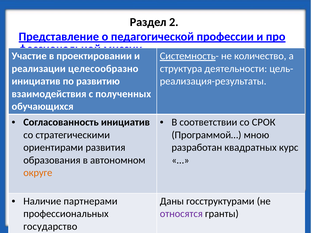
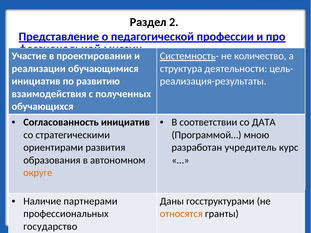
целесообразно: целесообразно -> обучающимися
СРОК: СРОК -> ДАТА
квадратных: квадратных -> учредитель
относятся colour: purple -> orange
